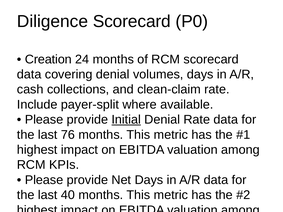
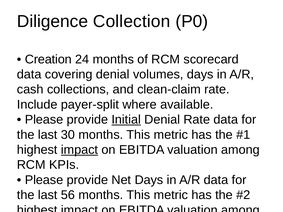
Diligence Scorecard: Scorecard -> Collection
76: 76 -> 30
impact at (80, 150) underline: none -> present
40: 40 -> 56
